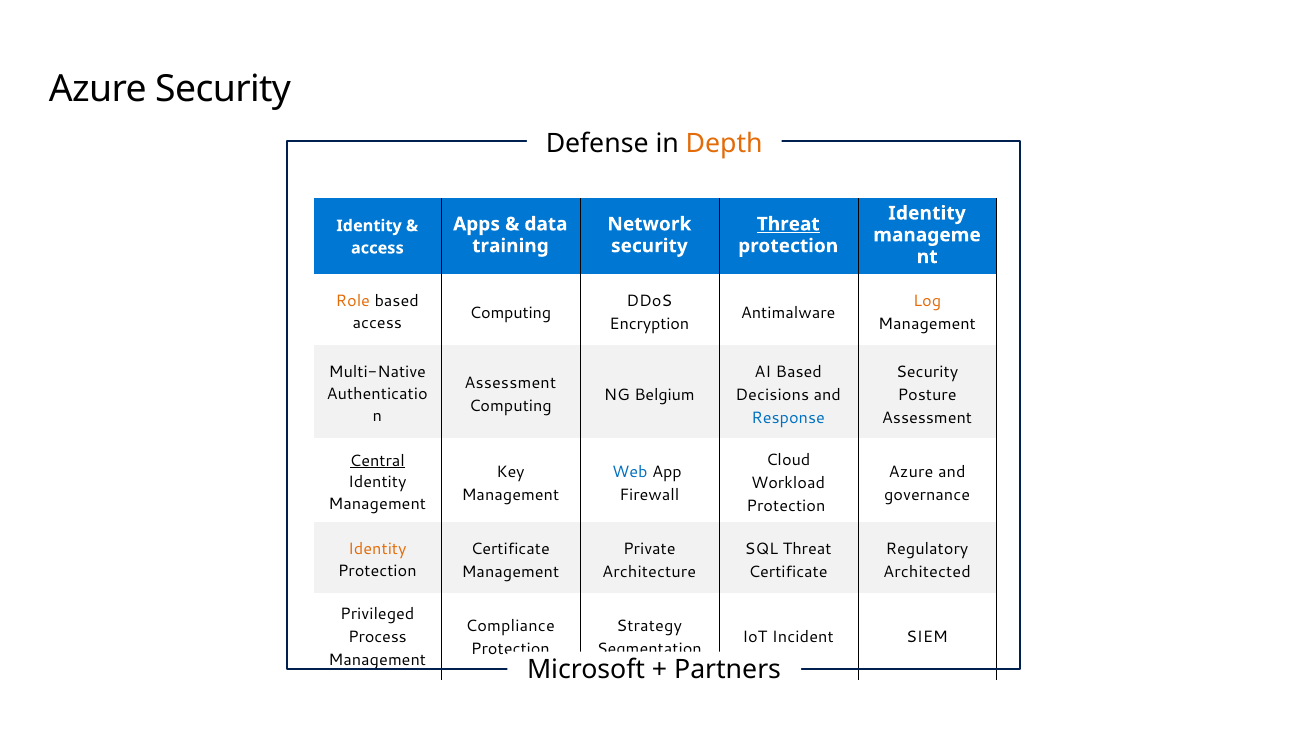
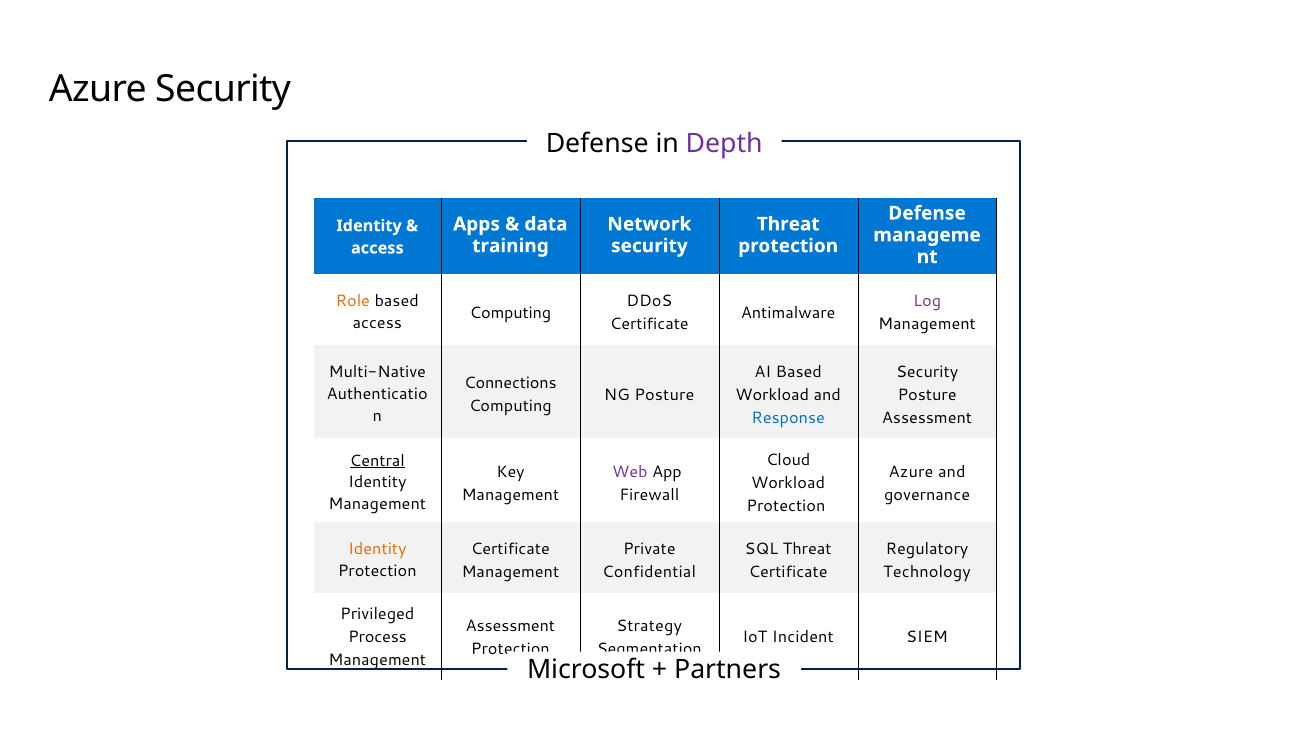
Depth colour: orange -> purple
Identity at (927, 213): Identity -> Defense
Threat at (788, 224) underline: present -> none
Log colour: orange -> purple
Encryption at (649, 324): Encryption -> Certificate
Assessment at (510, 383): Assessment -> Connections
NG Belgium: Belgium -> Posture
Decisions at (772, 395): Decisions -> Workload
Web colour: blue -> purple
Architecture: Architecture -> Confidential
Architected: Architected -> Technology
Compliance at (510, 626): Compliance -> Assessment
